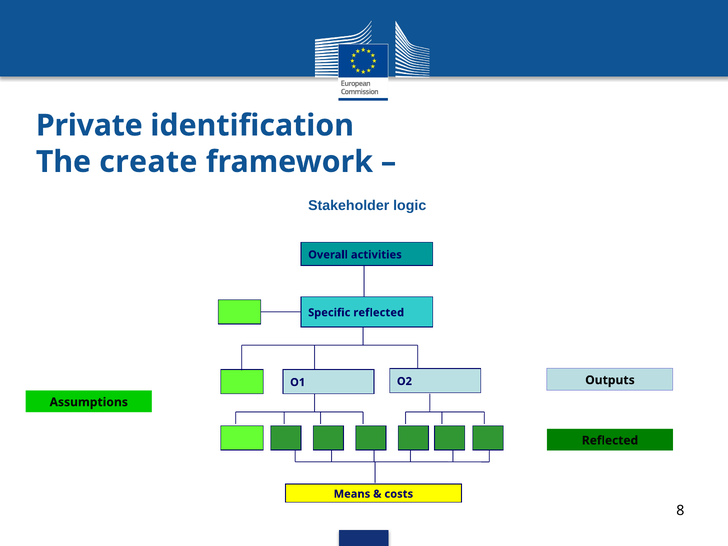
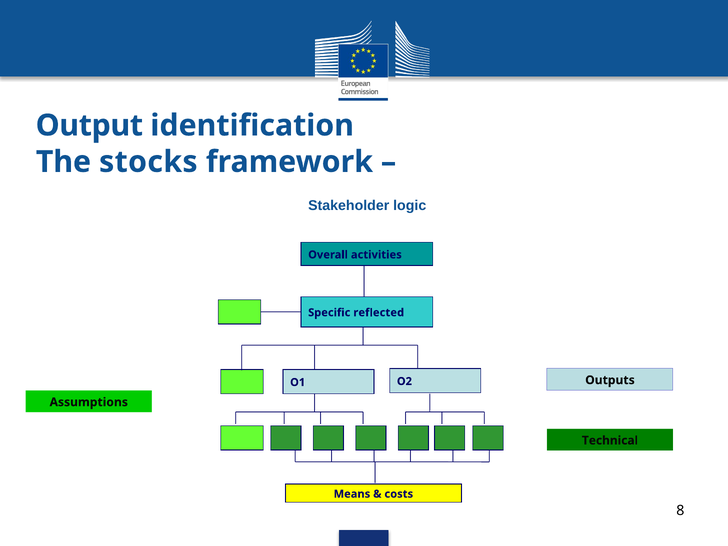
Private: Private -> Output
create: create -> stocks
Reflected at (610, 440): Reflected -> Technical
